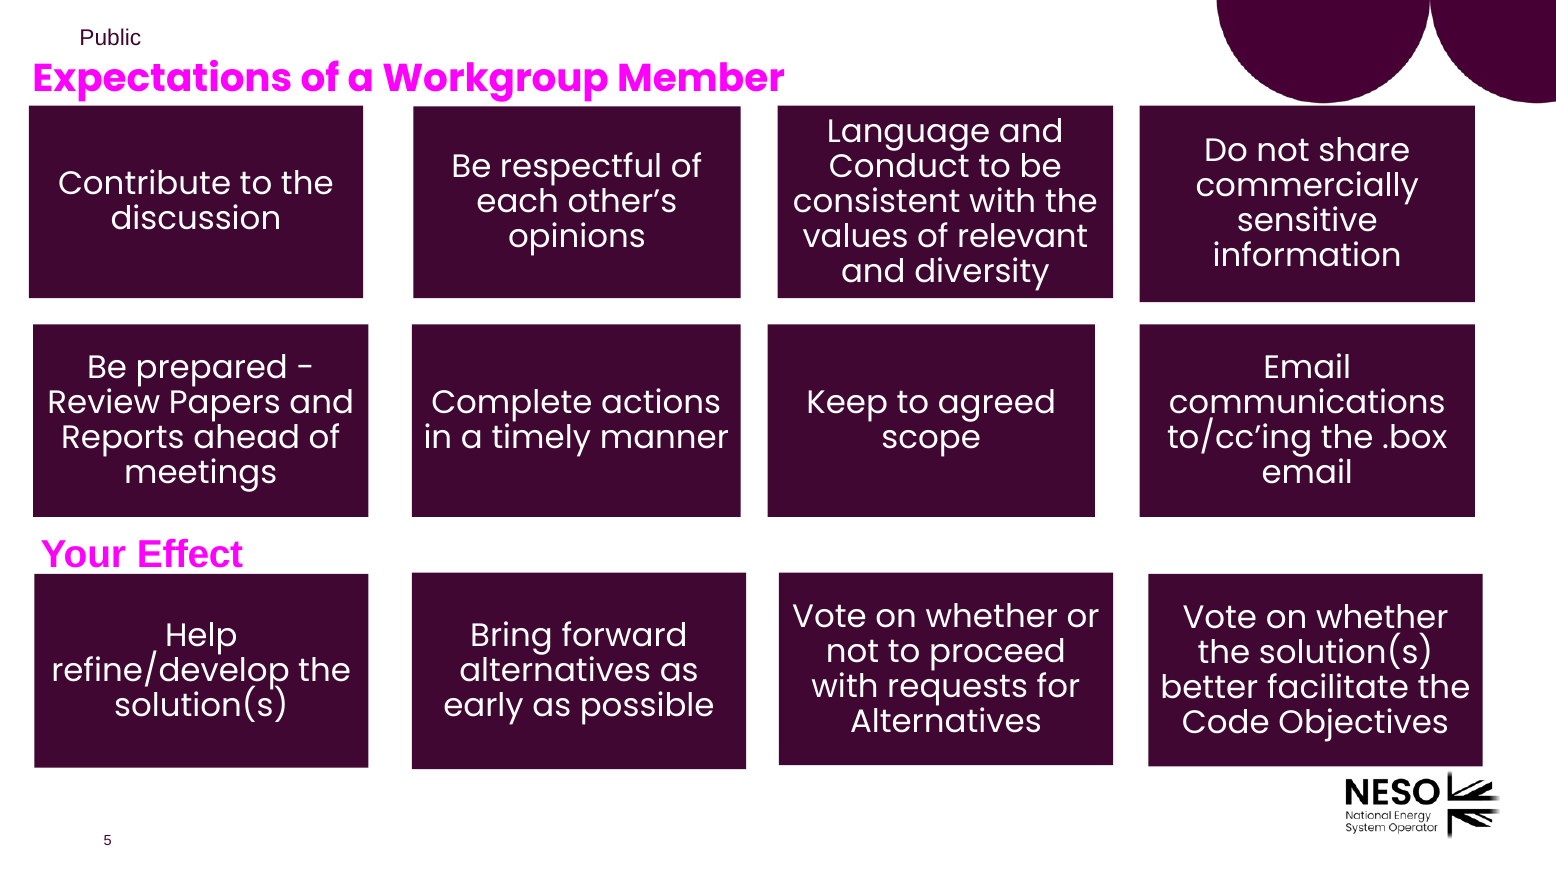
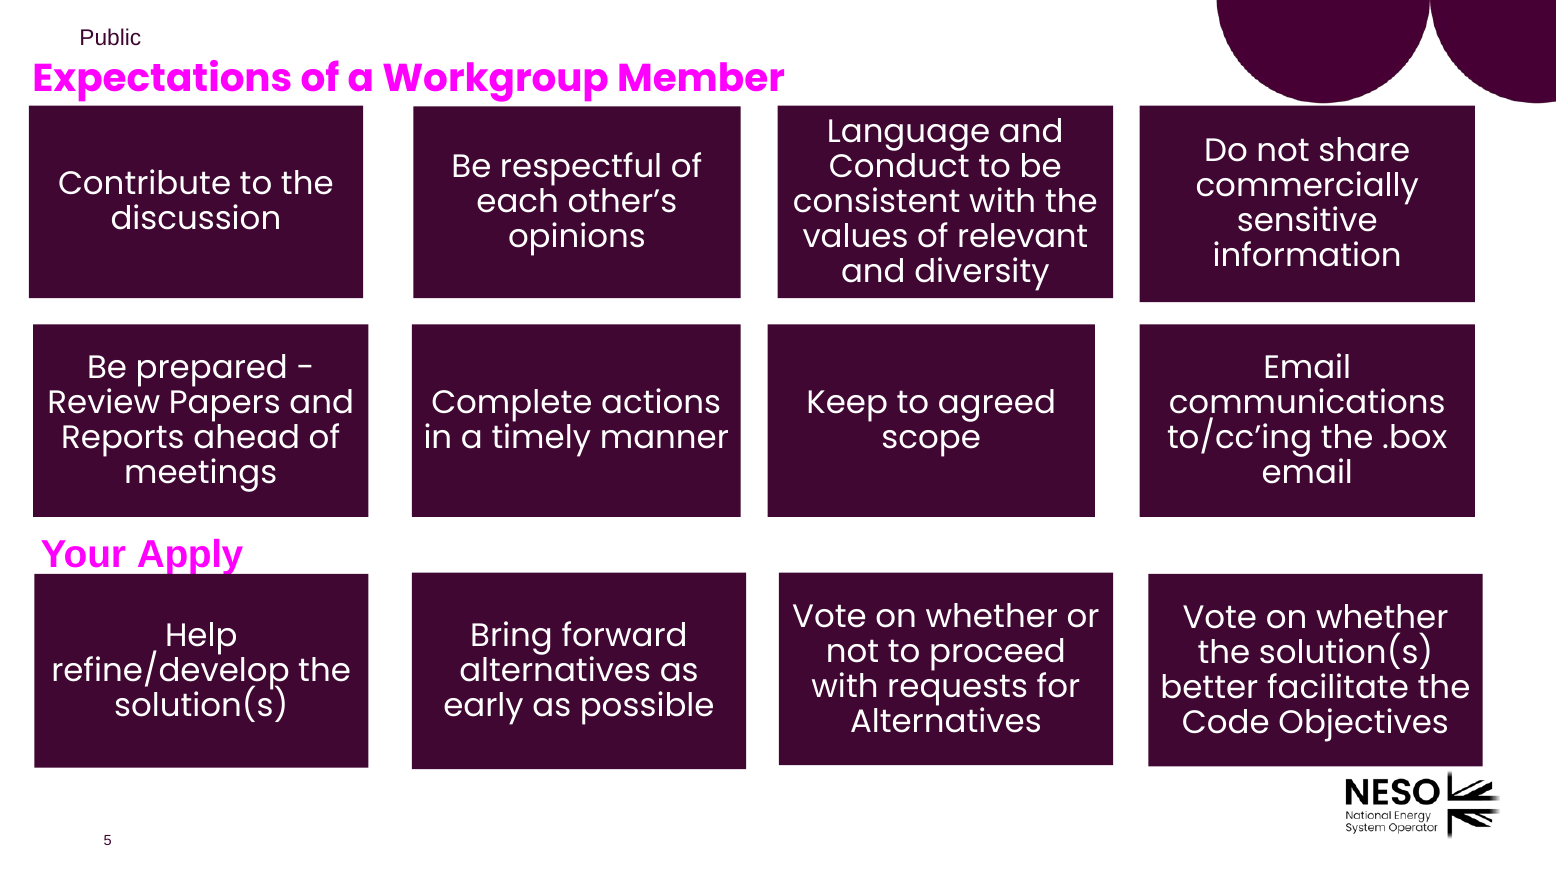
Effect: Effect -> Apply
